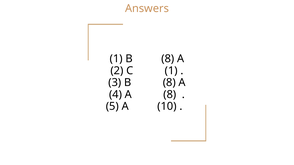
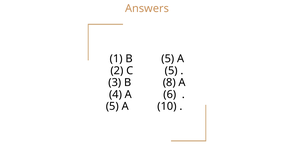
1 B 8: 8 -> 5
C 1: 1 -> 5
A 8: 8 -> 6
